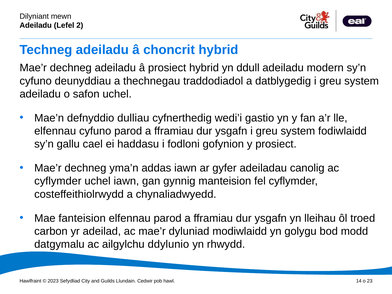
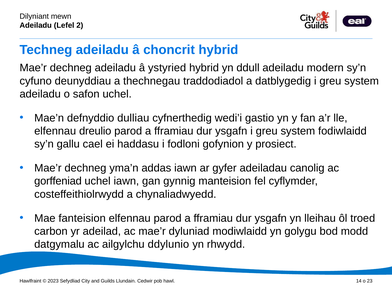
â prosiect: prosiect -> ystyried
elfennau cyfuno: cyfuno -> dreulio
cyflymder at (58, 181): cyflymder -> gorffeniad
